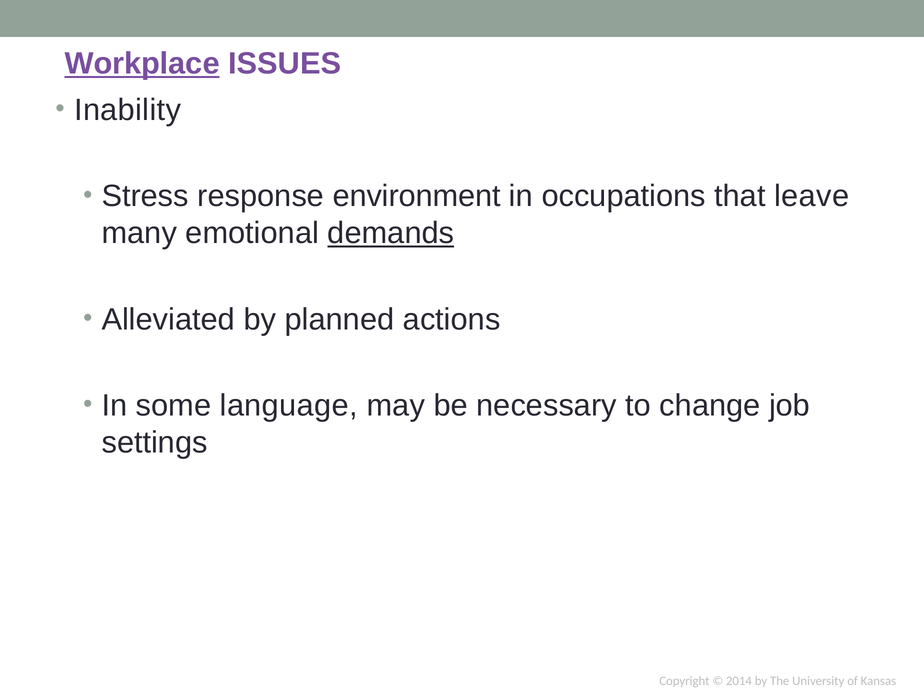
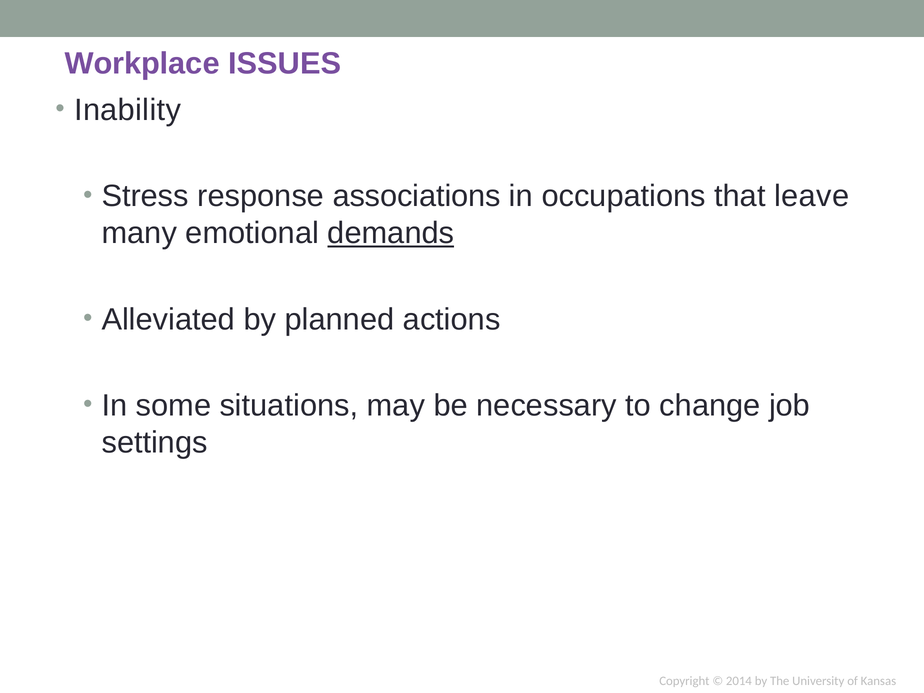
Workplace underline: present -> none
environment: environment -> associations
language: language -> situations
